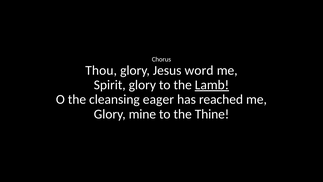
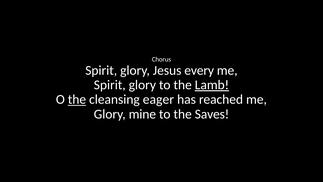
Thou at (101, 70): Thou -> Spirit
word: word -> every
the at (77, 99) underline: none -> present
Thine: Thine -> Saves
